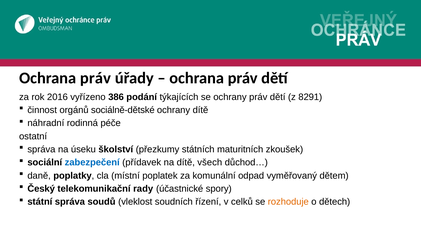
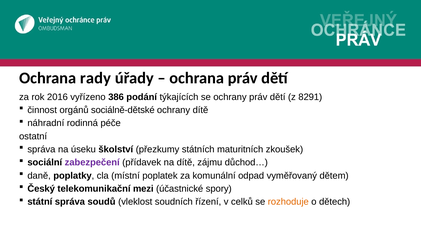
práv at (95, 78): práv -> rady
zabezpečení colour: blue -> purple
všech: všech -> zájmu
rady: rady -> mezi
